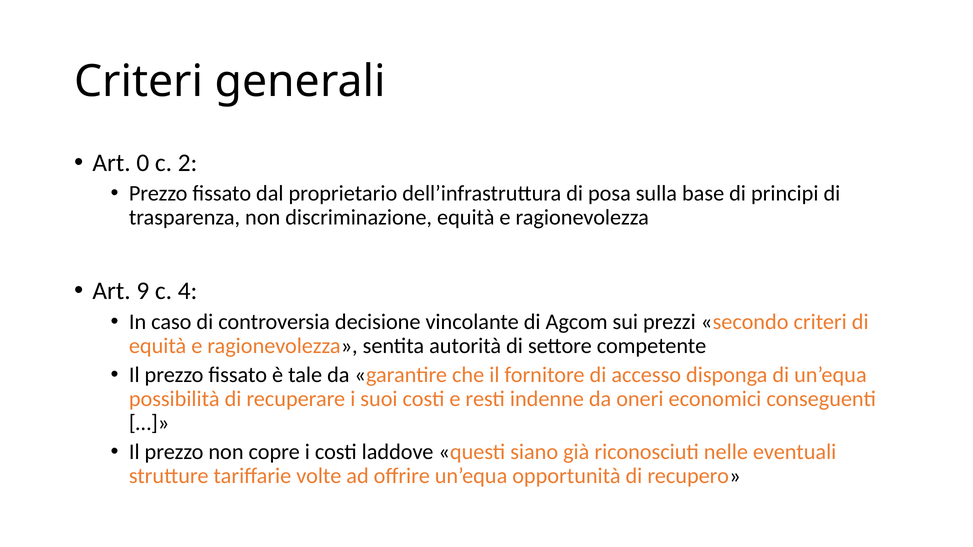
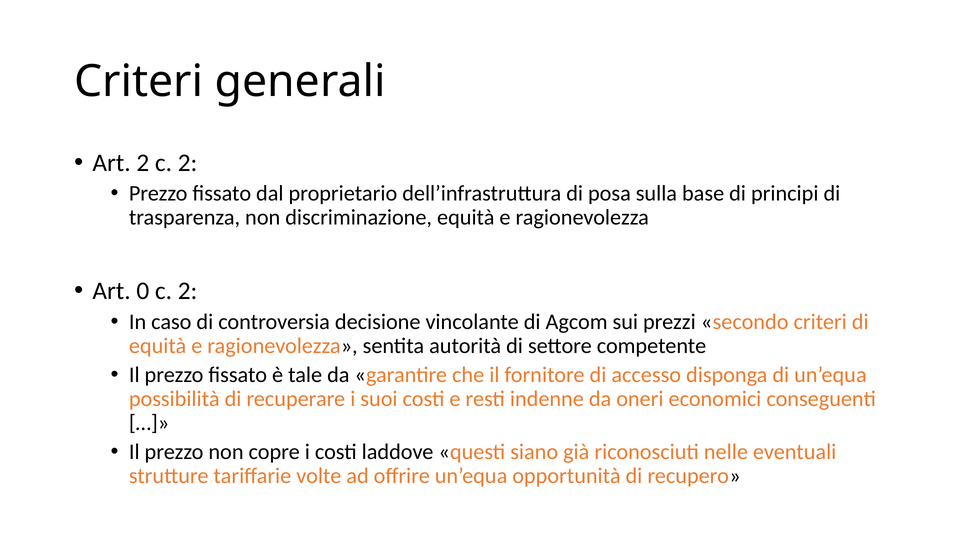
Art 0: 0 -> 2
9: 9 -> 0
4 at (188, 291): 4 -> 2
